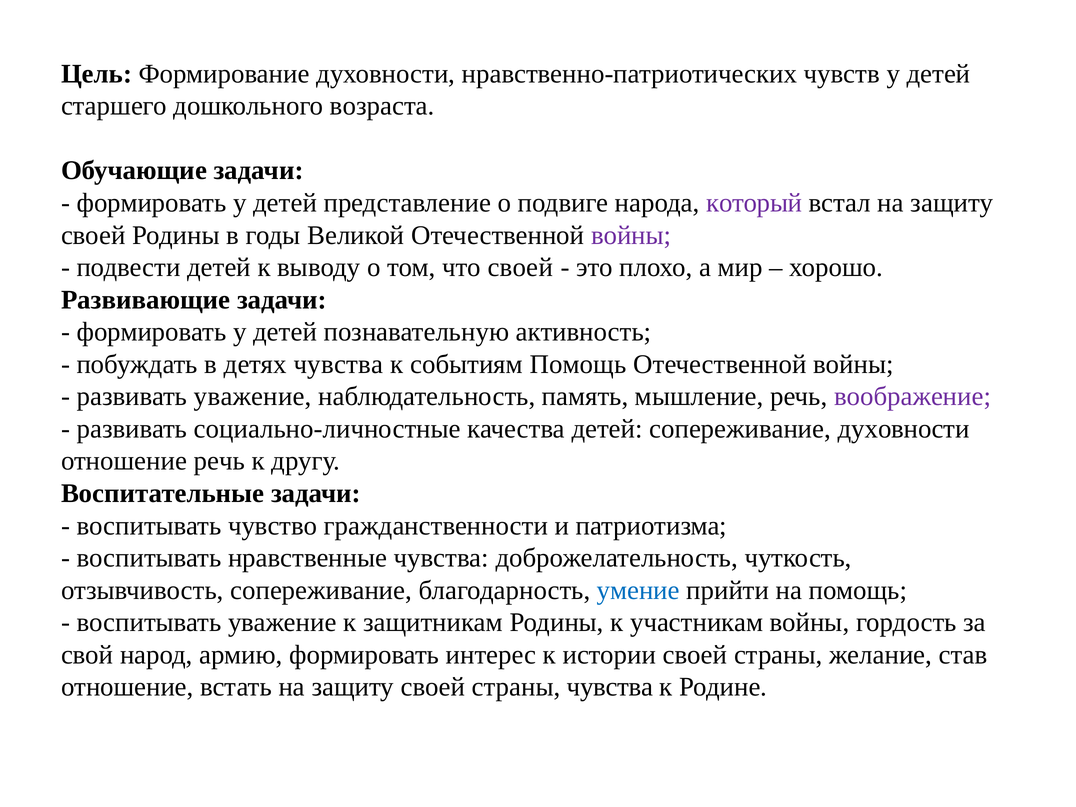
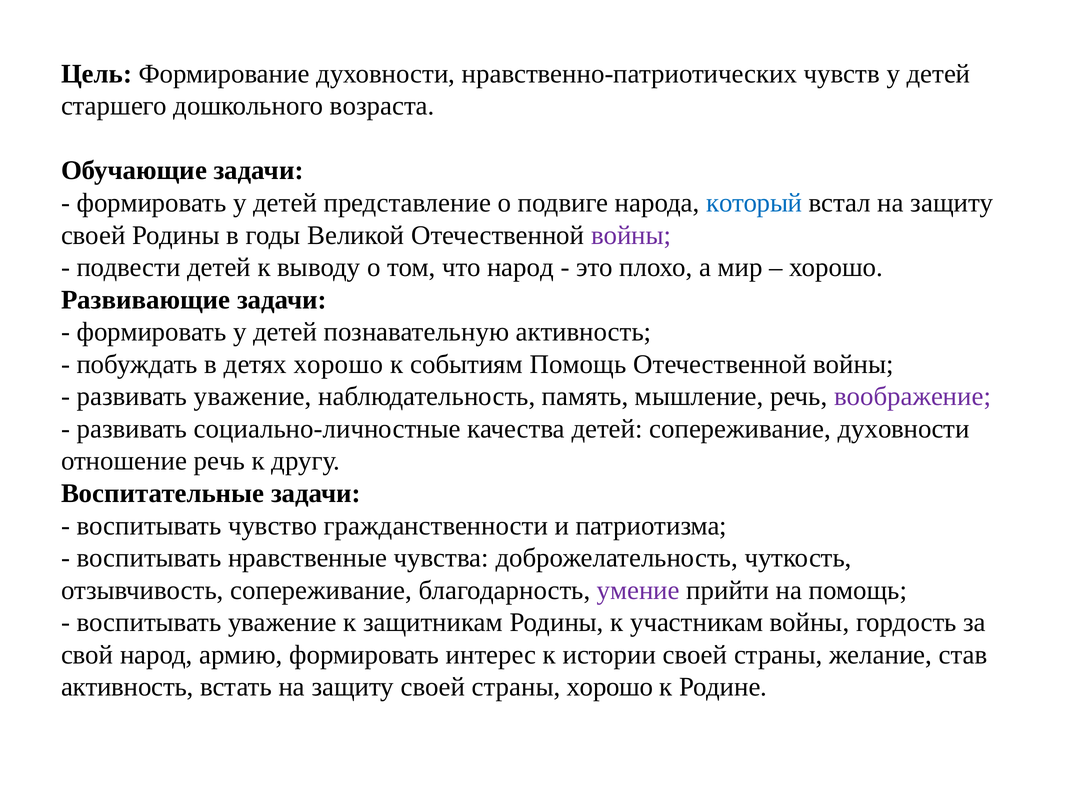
который colour: purple -> blue
что своей: своей -> народ
детях чувства: чувства -> хорошо
умение colour: blue -> purple
отношение at (127, 687): отношение -> активность
страны чувства: чувства -> хорошо
